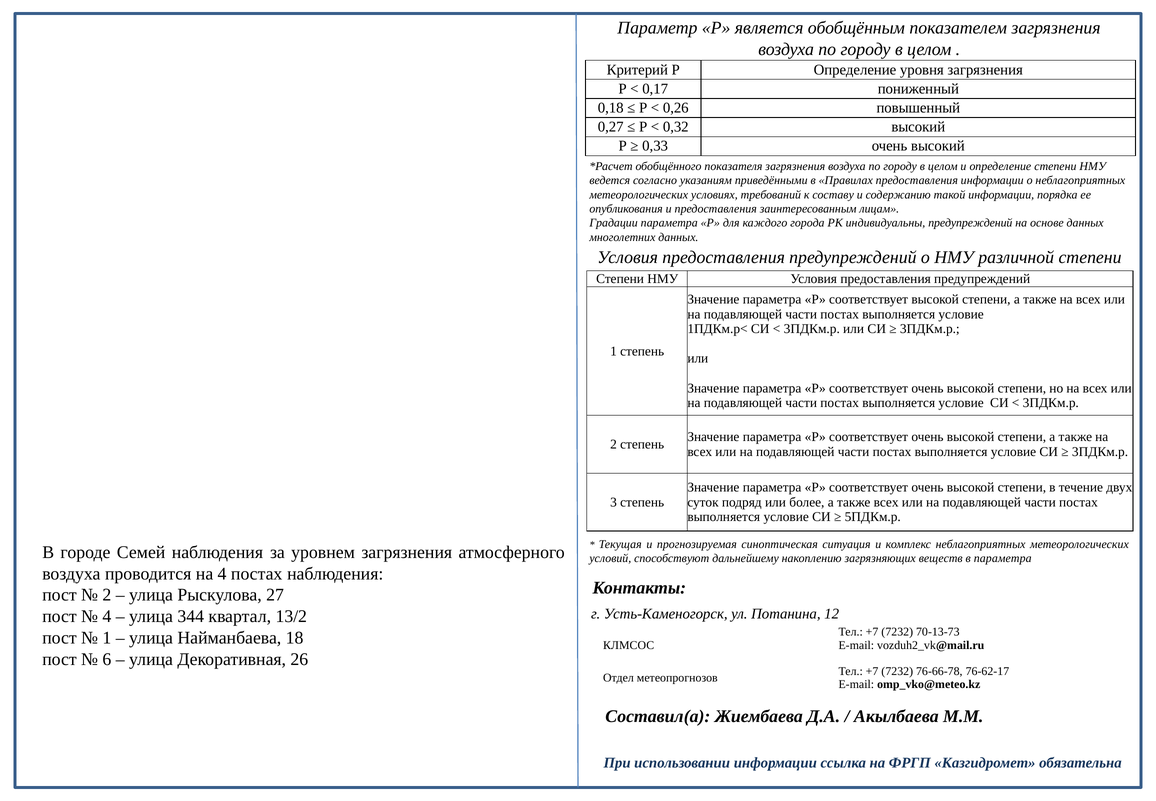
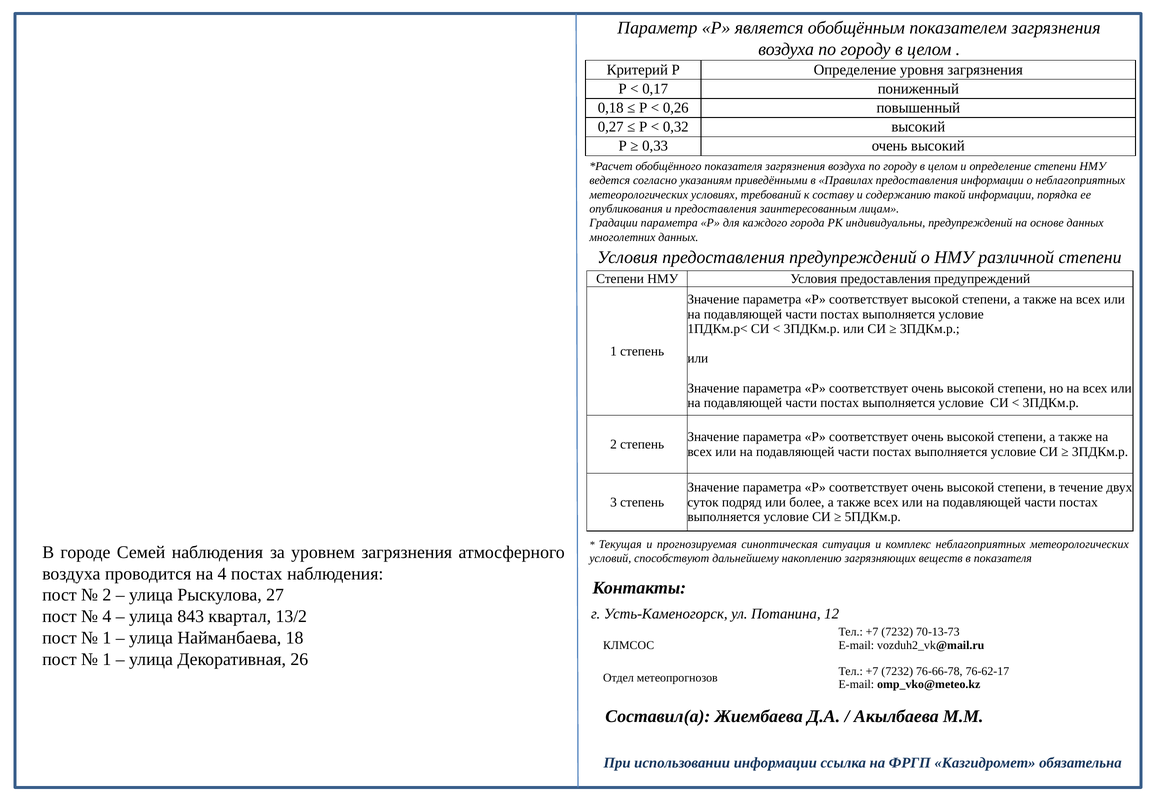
в параметра: параметра -> показателя
344: 344 -> 843
6 at (107, 659): 6 -> 1
